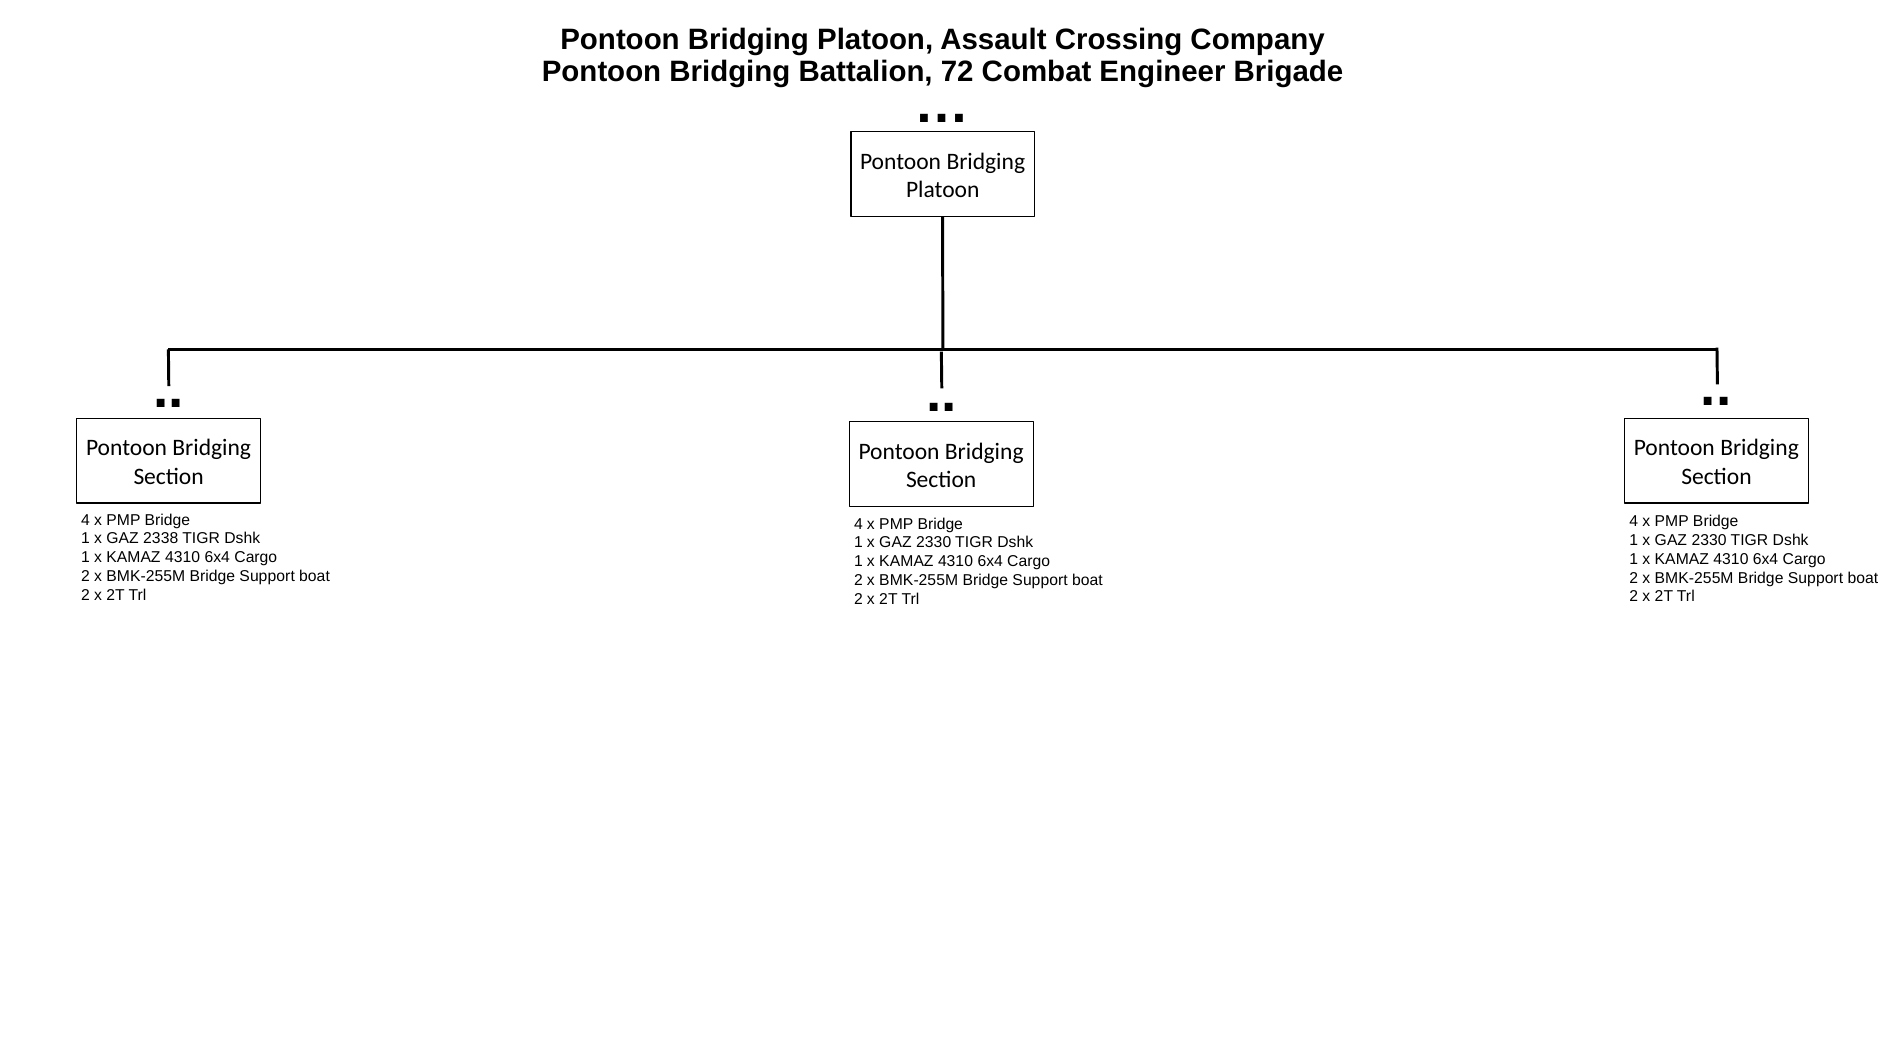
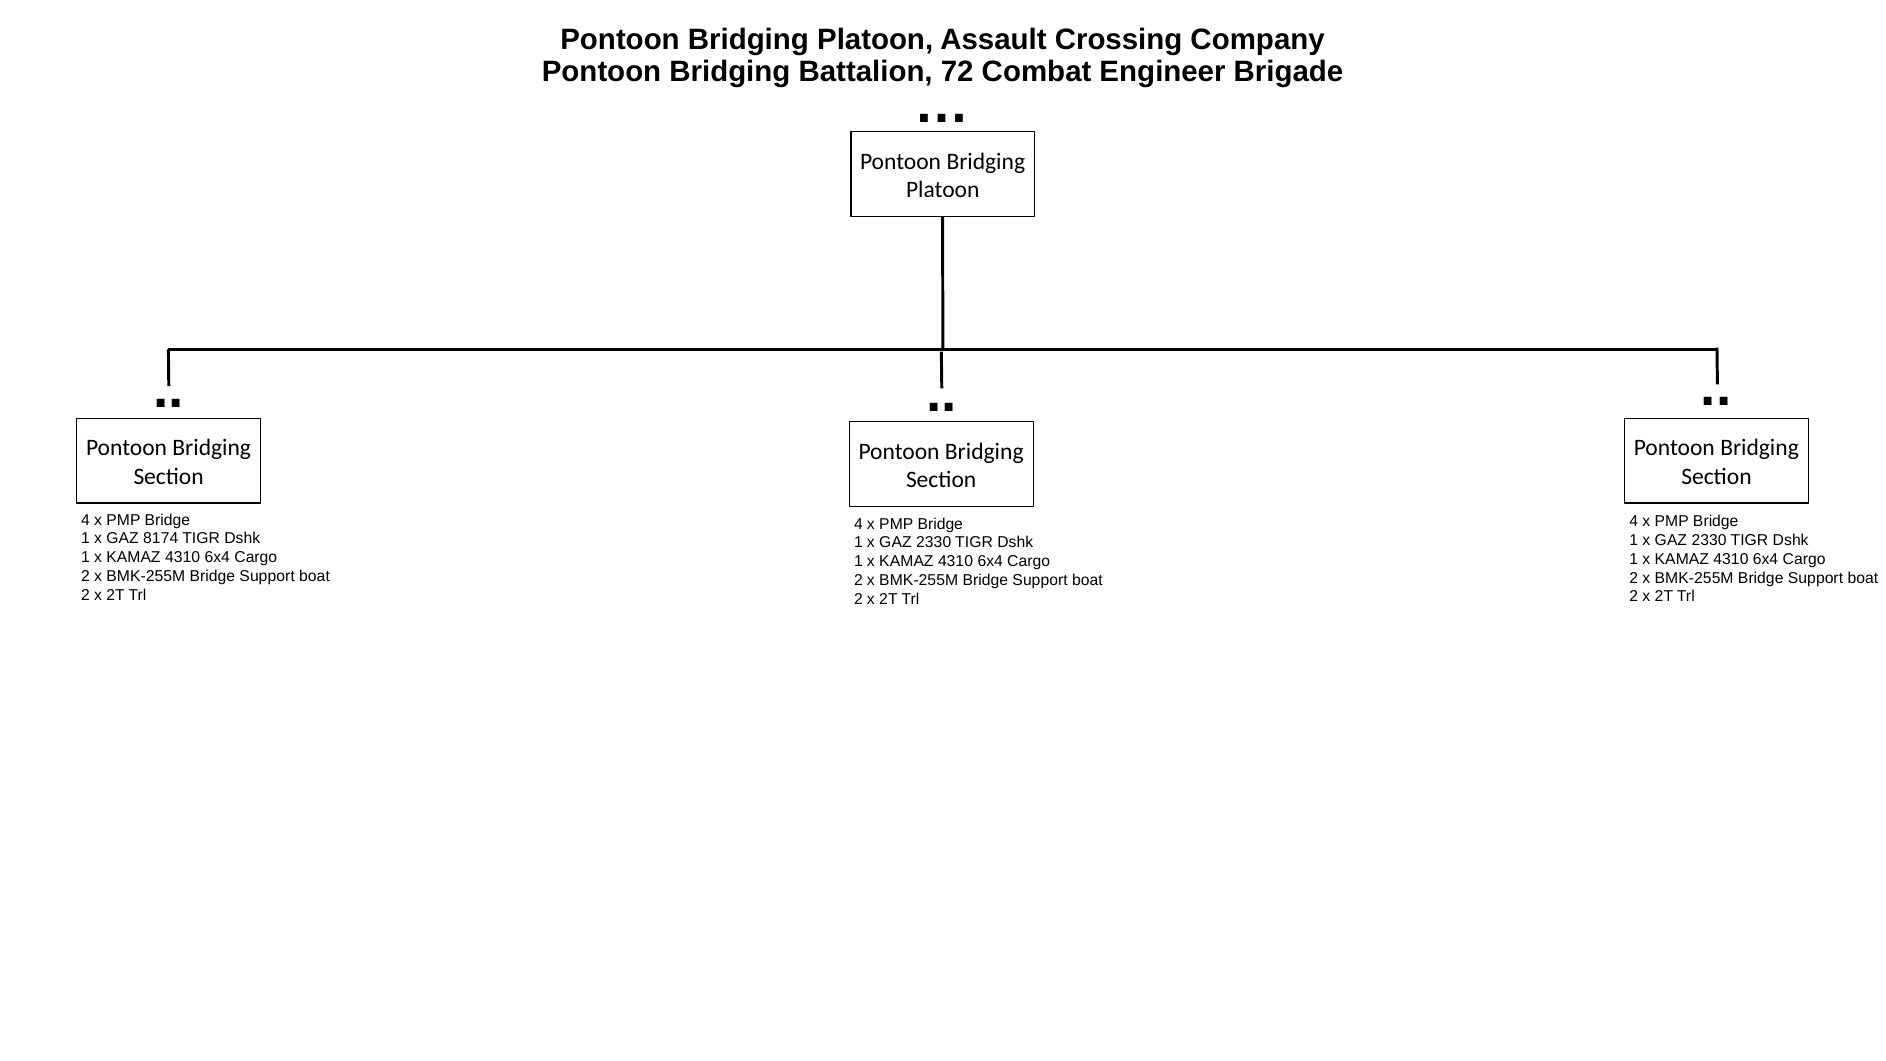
2338: 2338 -> 8174
